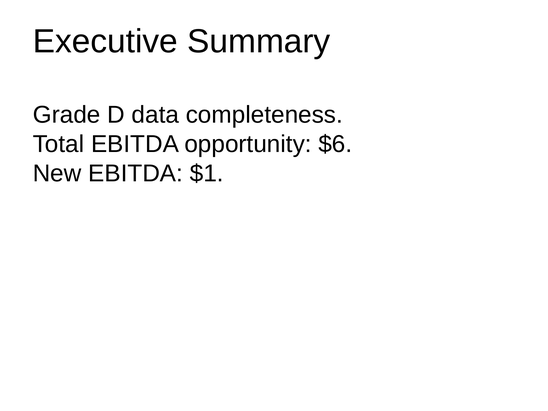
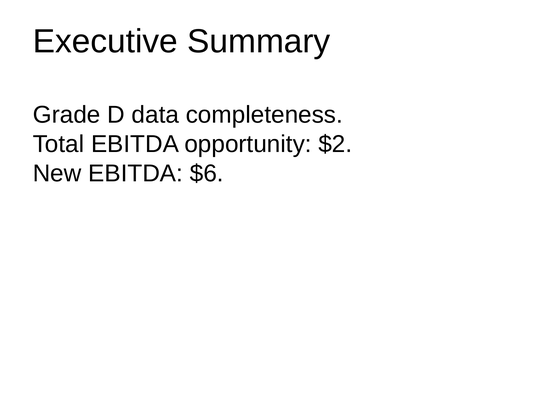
$6: $6 -> $2
$1: $1 -> $6
